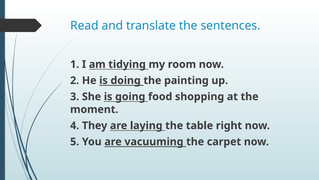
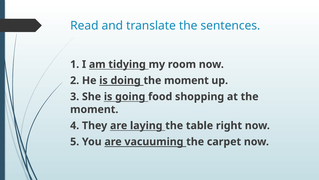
doing the painting: painting -> moment
